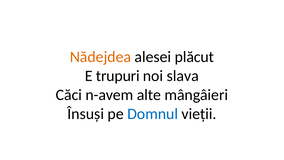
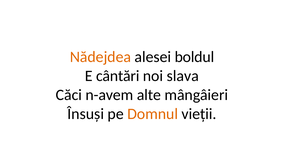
plăcut: plăcut -> boldul
trupuri: trupuri -> cântări
Domnul colour: blue -> orange
